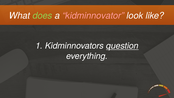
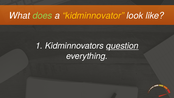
kidminnovator colour: pink -> yellow
